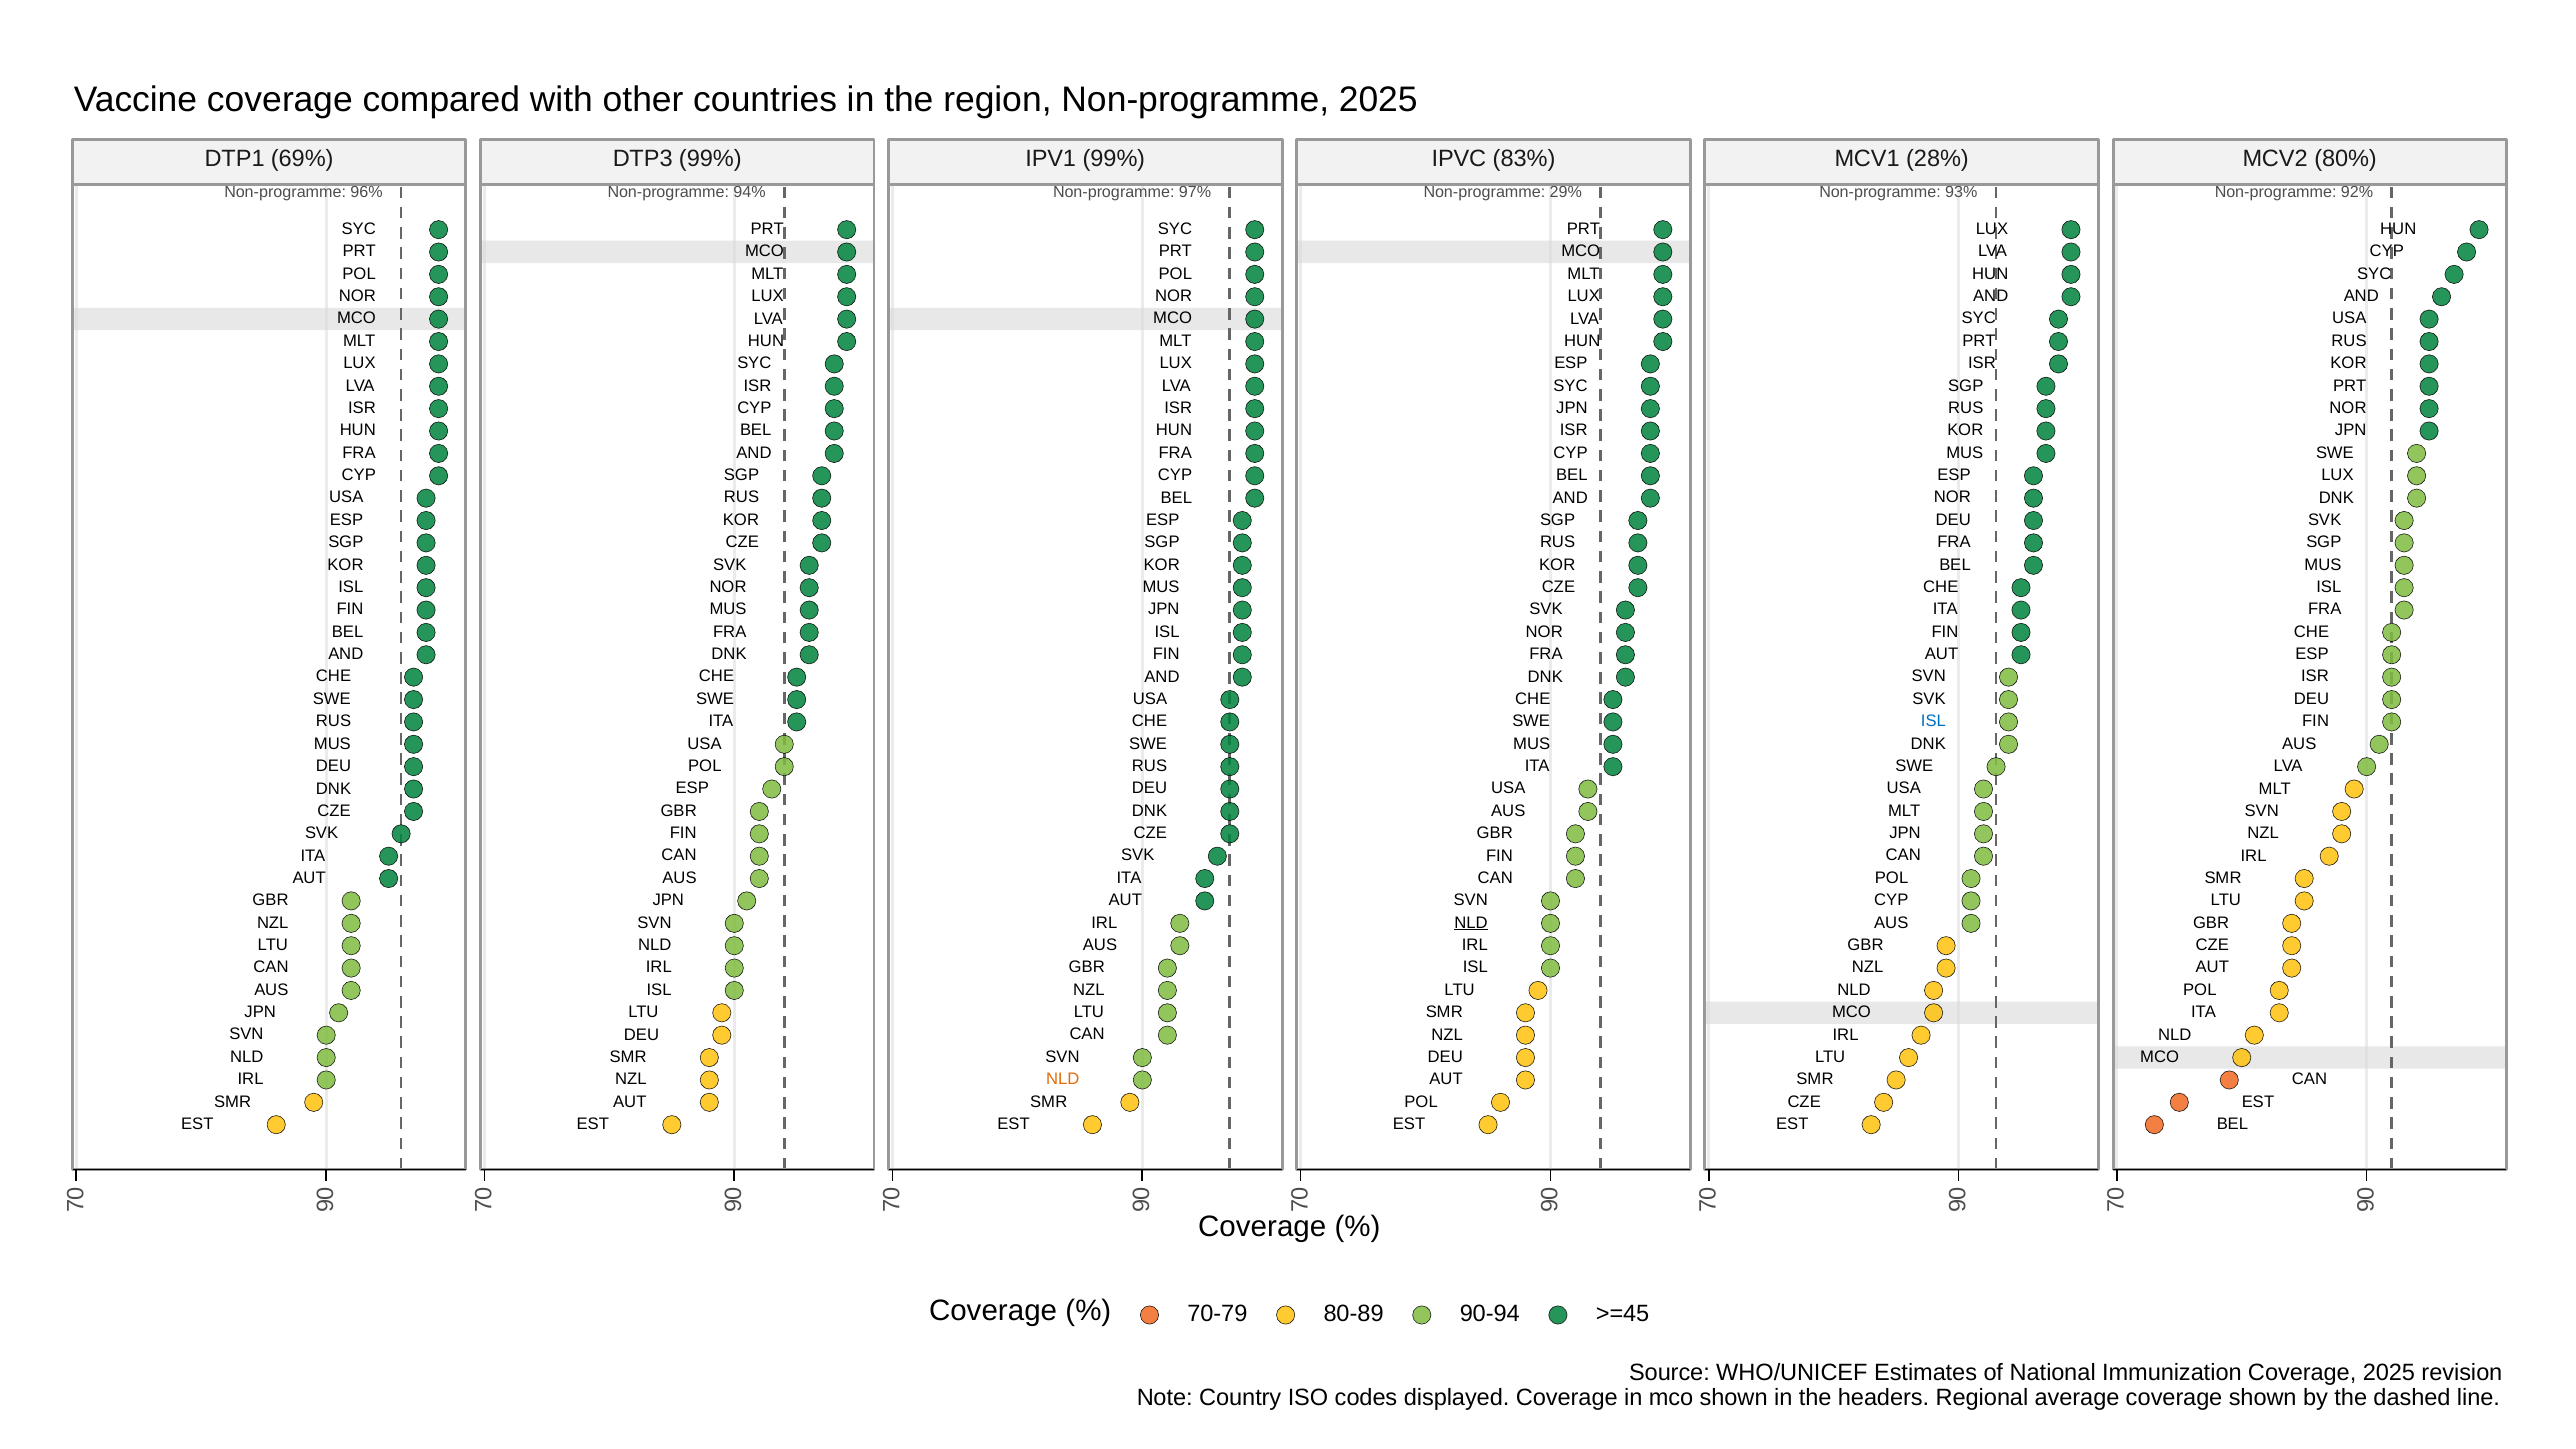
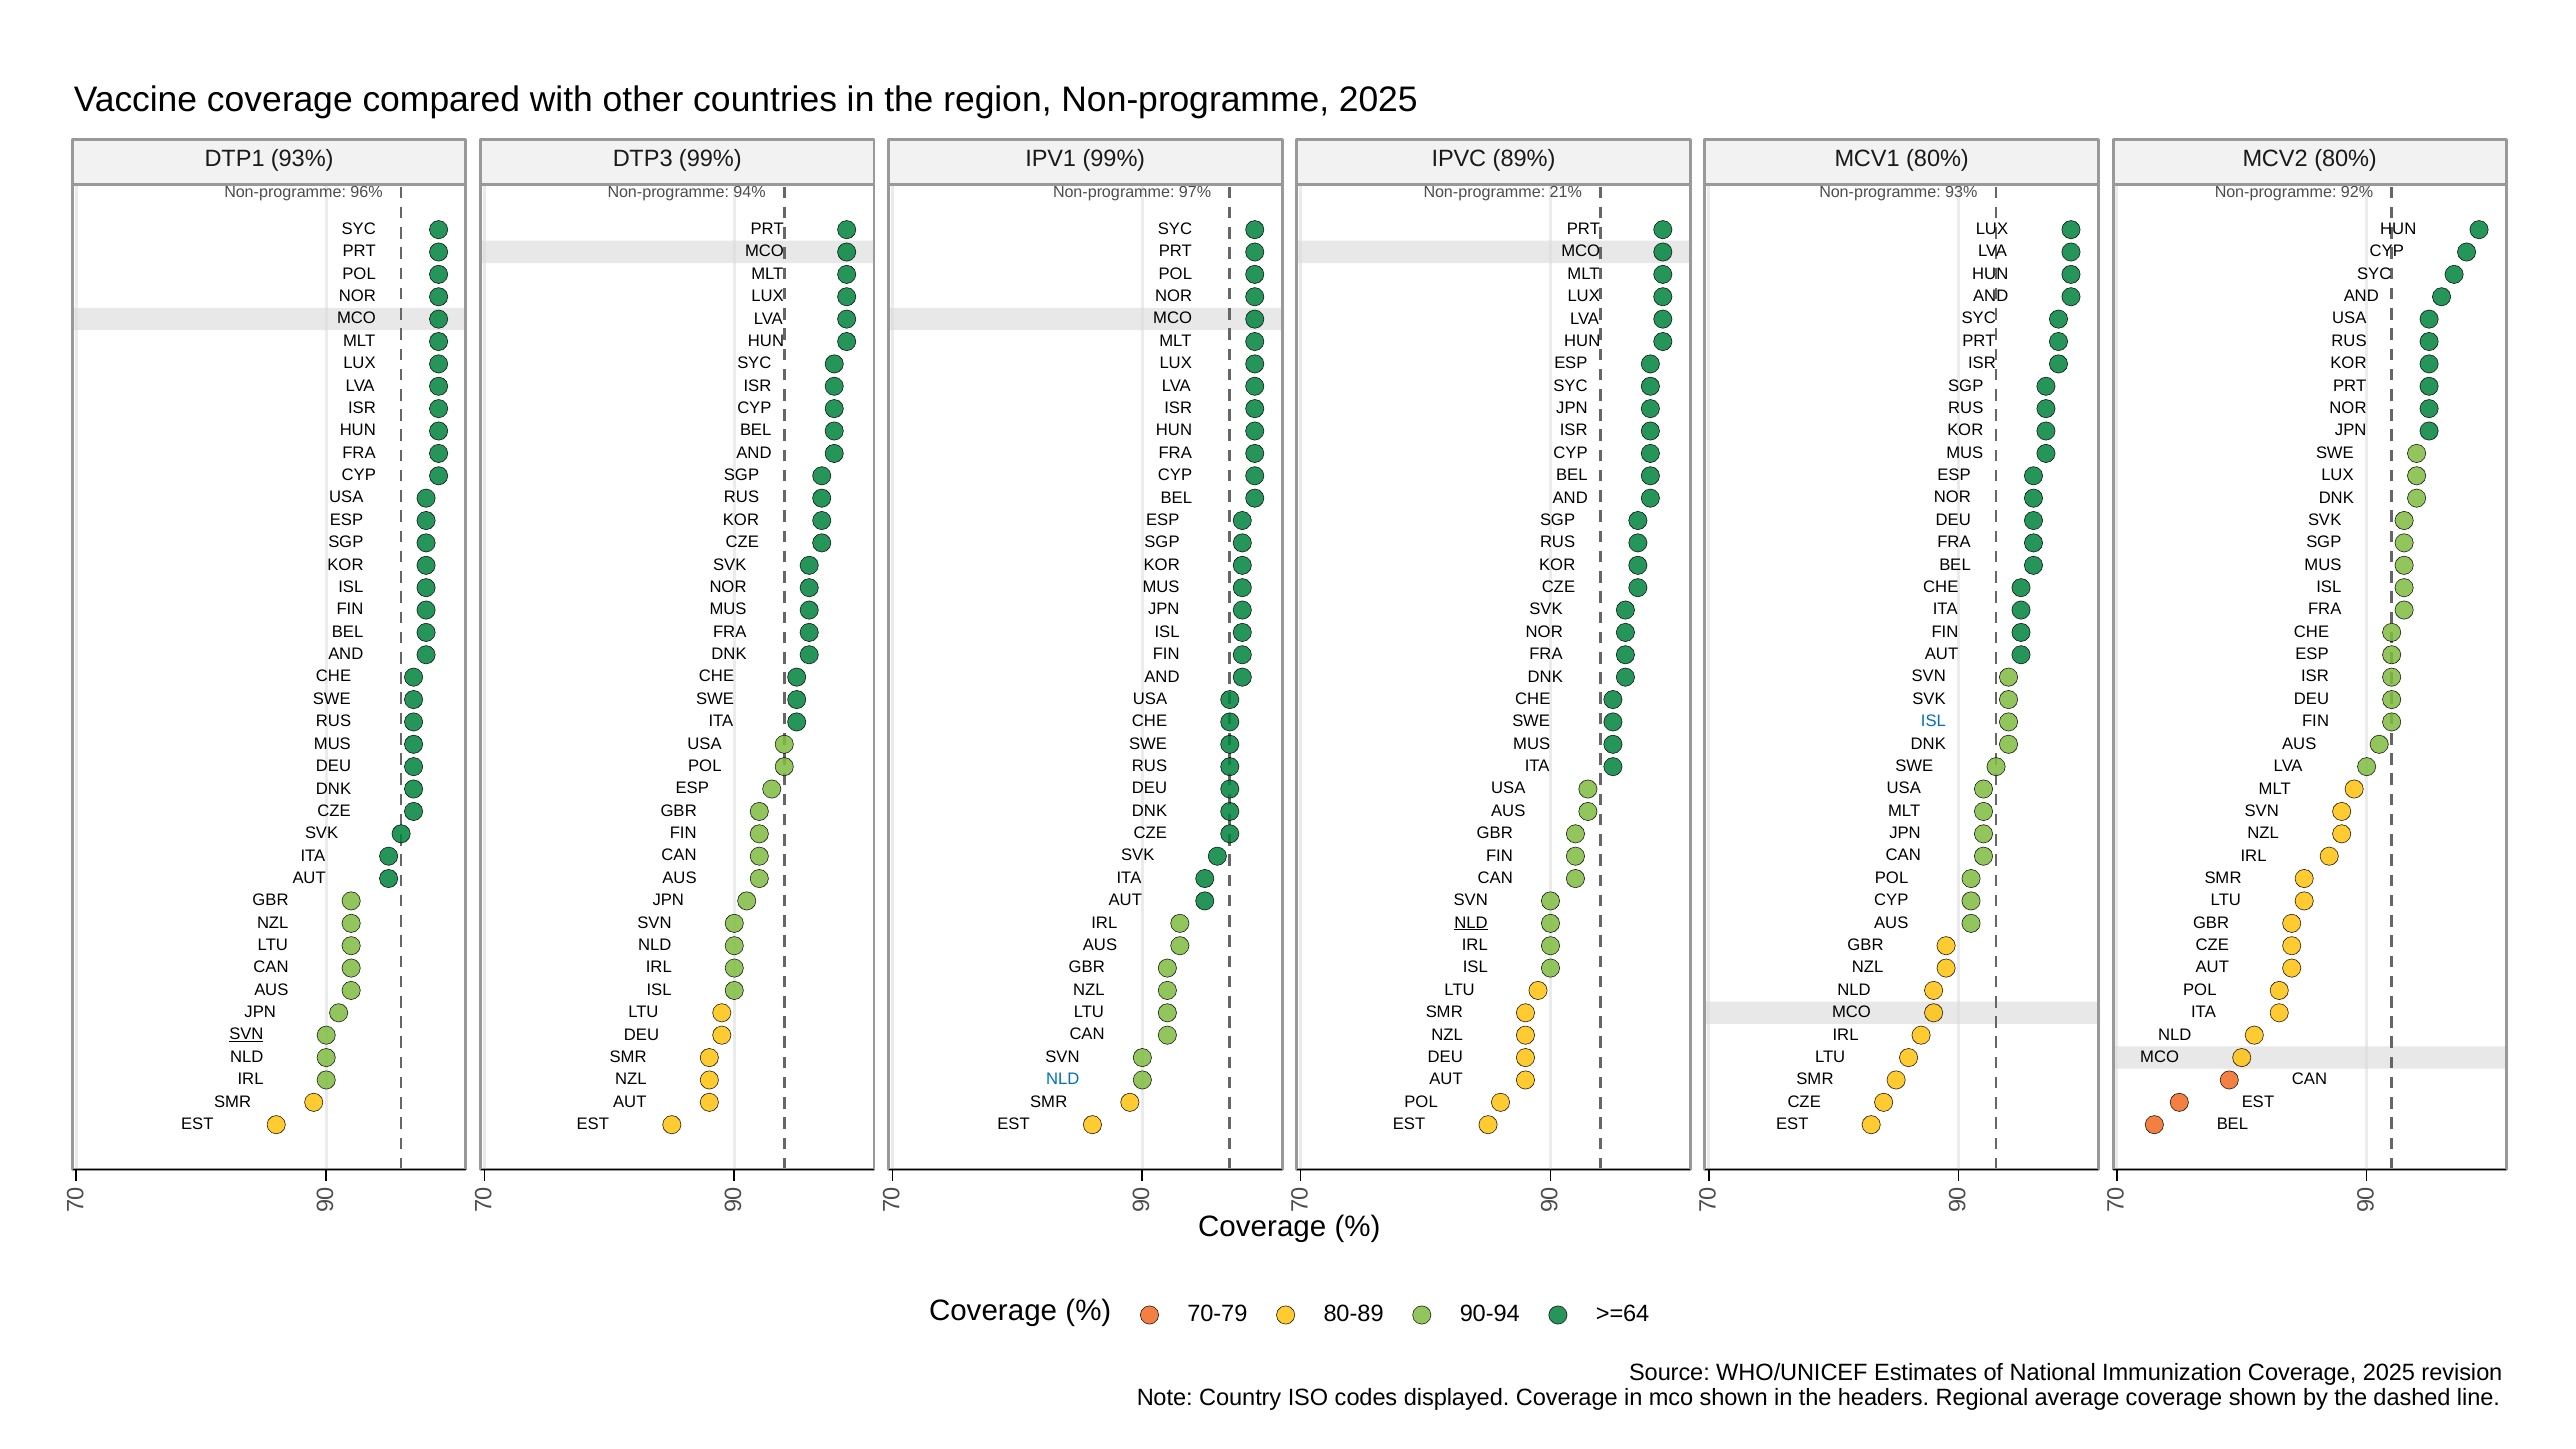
DTP1 69%: 69% -> 93%
83%: 83% -> 89%
MCV1 28%: 28% -> 80%
29%: 29% -> 21%
SVN at (246, 1034) underline: none -> present
NLD at (1063, 1079) colour: orange -> blue
>=45: >=45 -> >=64
